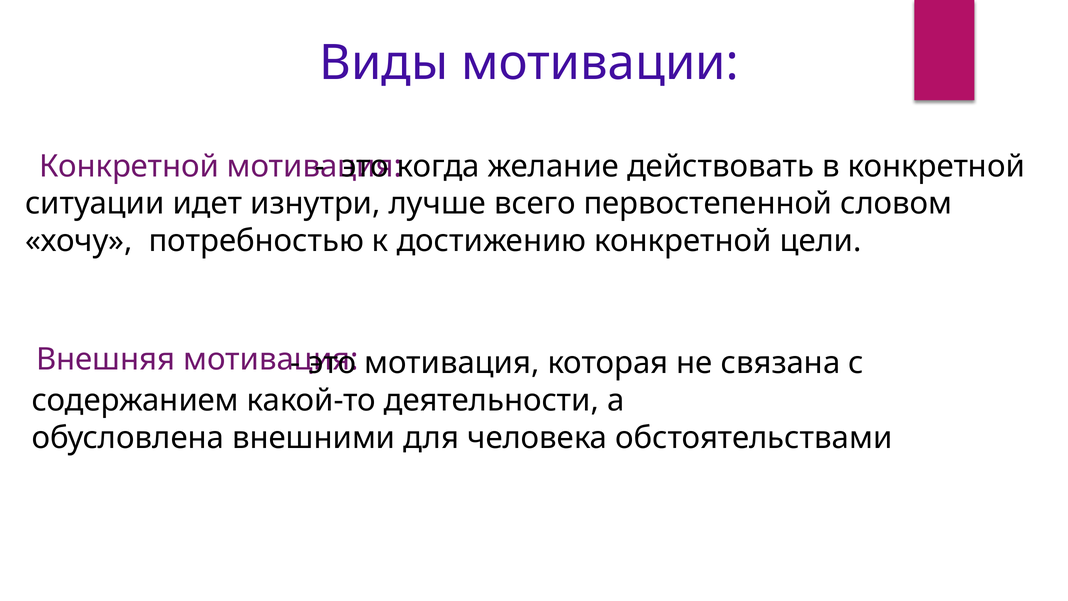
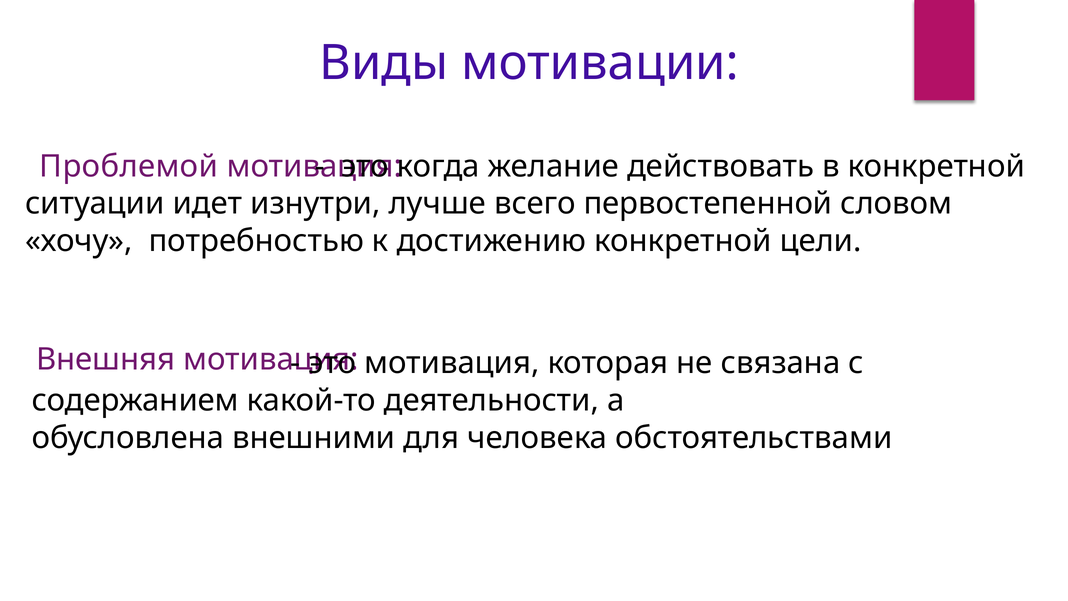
Конкретной at (129, 166): Конкретной -> Проблемой
